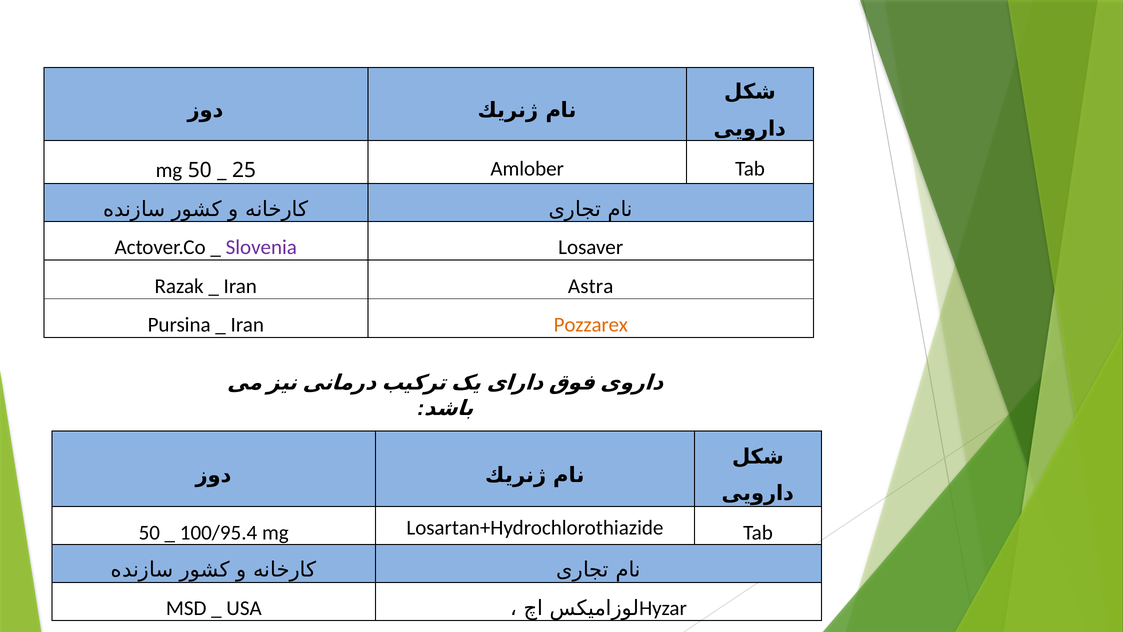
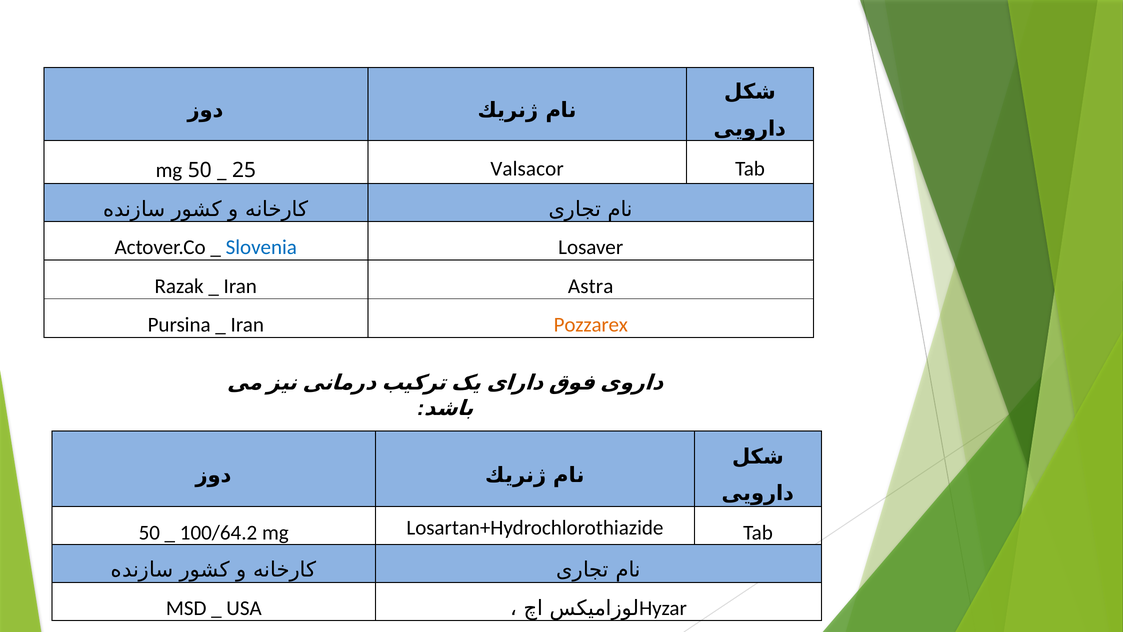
Amlober: Amlober -> Valsacor
Slovenia colour: purple -> blue
100/95.4: 100/95.4 -> 100/64.2
